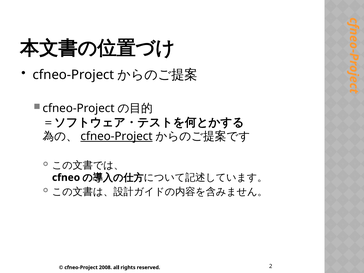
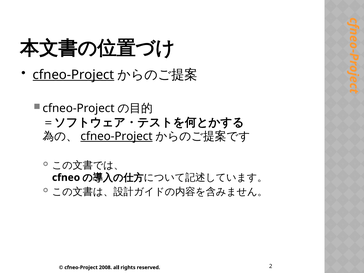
cfneo-Project at (73, 75) underline: none -> present
